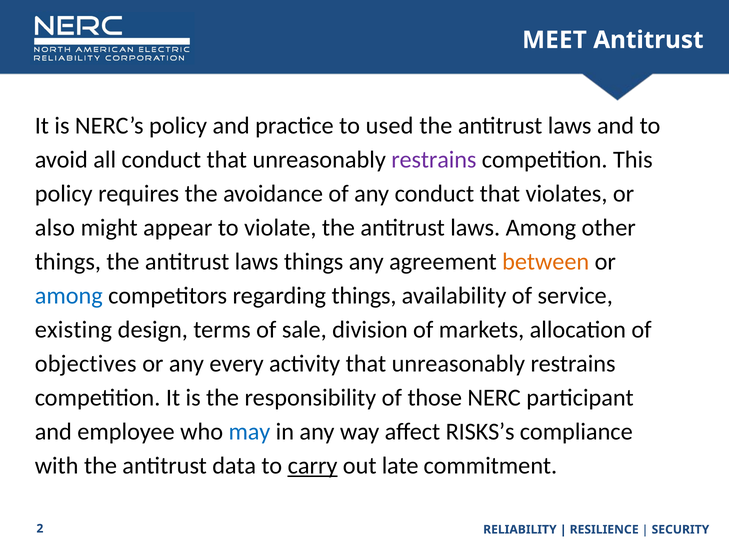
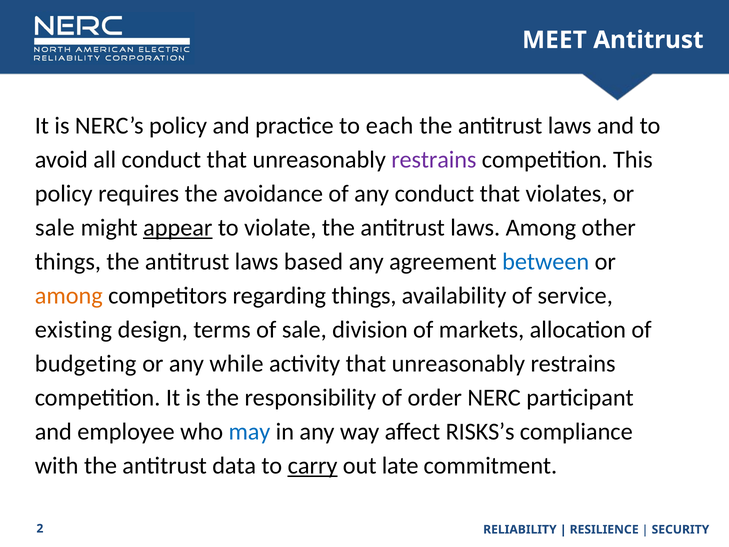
used: used -> each
also at (55, 228): also -> sale
appear underline: none -> present
laws things: things -> based
between colour: orange -> blue
among at (69, 296) colour: blue -> orange
objectives: objectives -> budgeting
every: every -> while
those: those -> order
